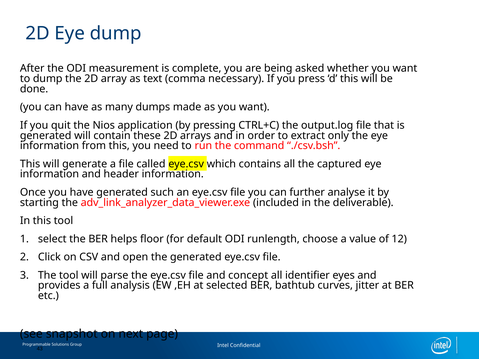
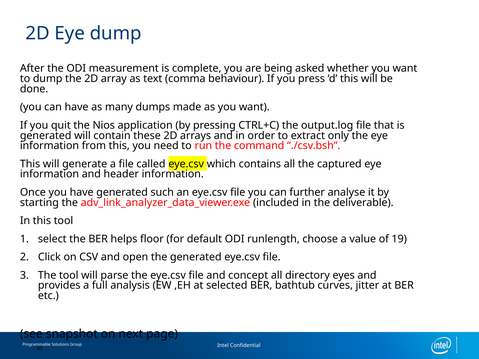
necessary: necessary -> behaviour
12: 12 -> 19
identifier: identifier -> directory
